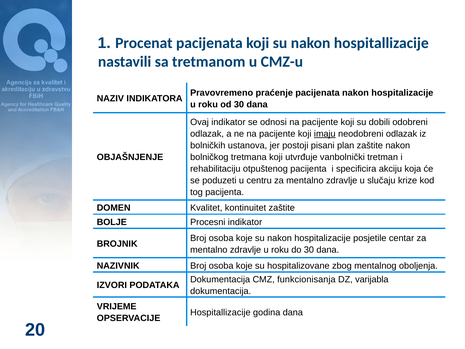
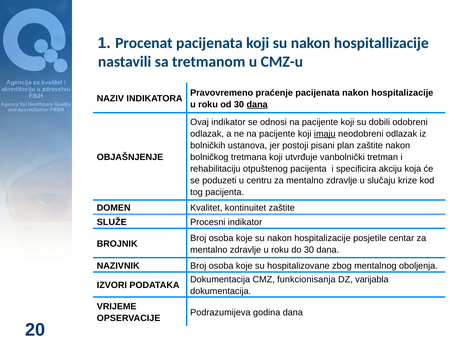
dana at (257, 104) underline: none -> present
BOLJE: BOLJE -> SLUŽE
Hospitallizacije at (220, 312): Hospitallizacije -> Podrazumijeva
